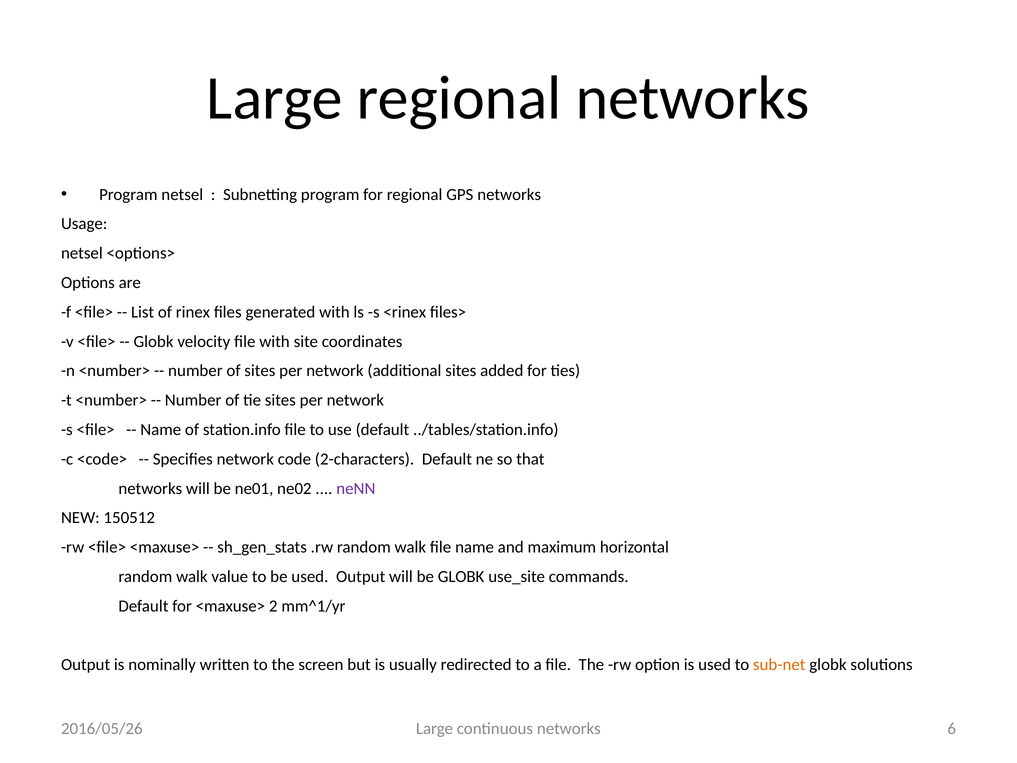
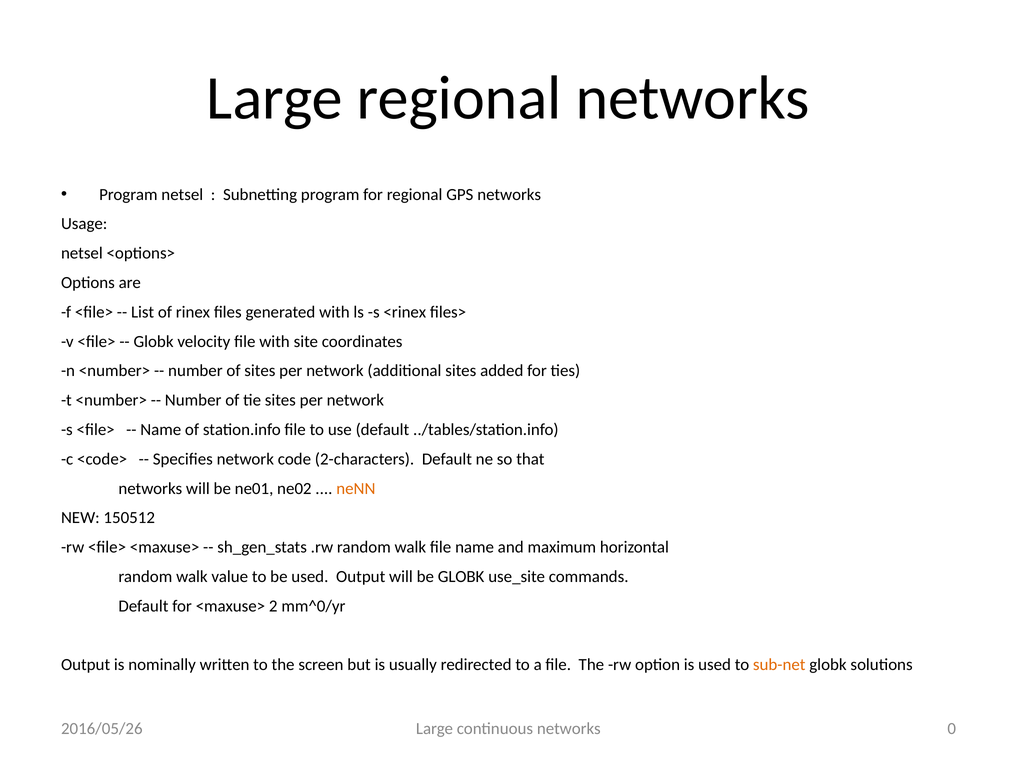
neNN colour: purple -> orange
mm^1/yr: mm^1/yr -> mm^0/yr
6: 6 -> 0
